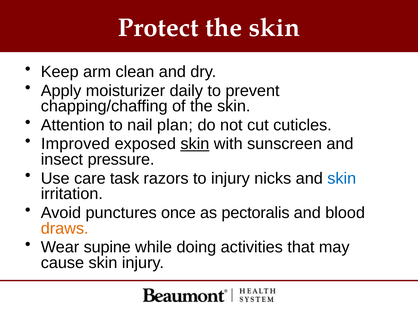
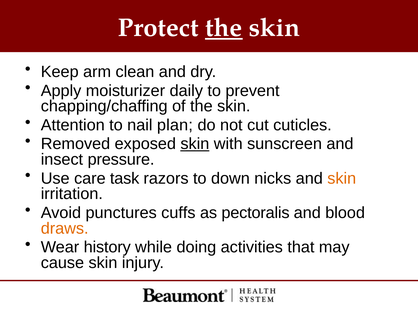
the at (224, 28) underline: none -> present
Improved: Improved -> Removed
to injury: injury -> down
skin at (342, 179) colour: blue -> orange
once: once -> cuffs
supine: supine -> history
